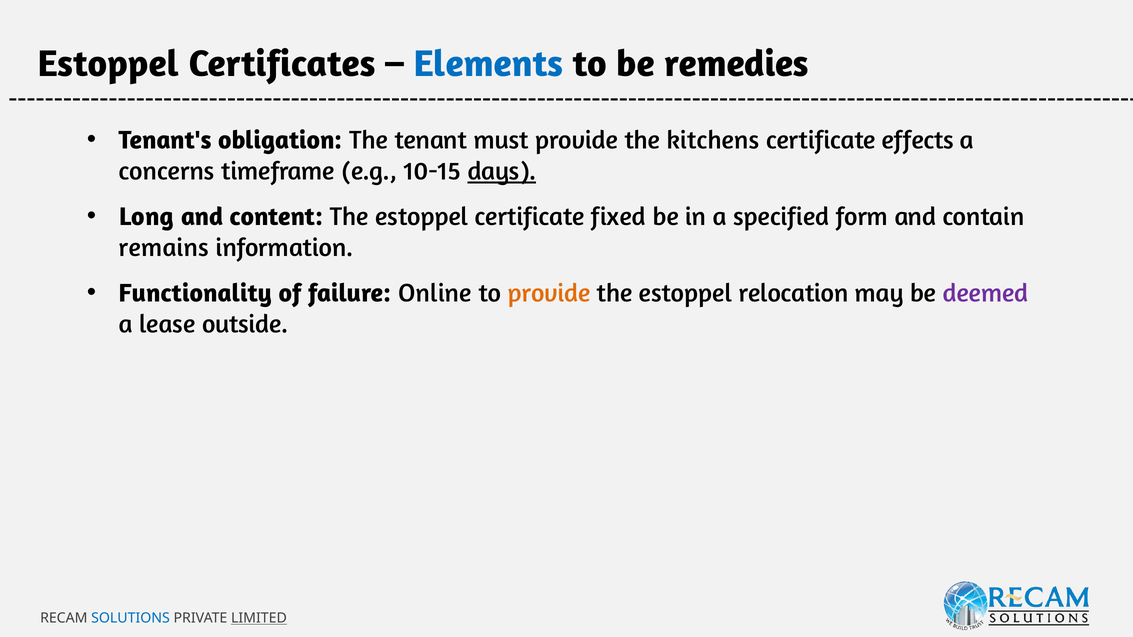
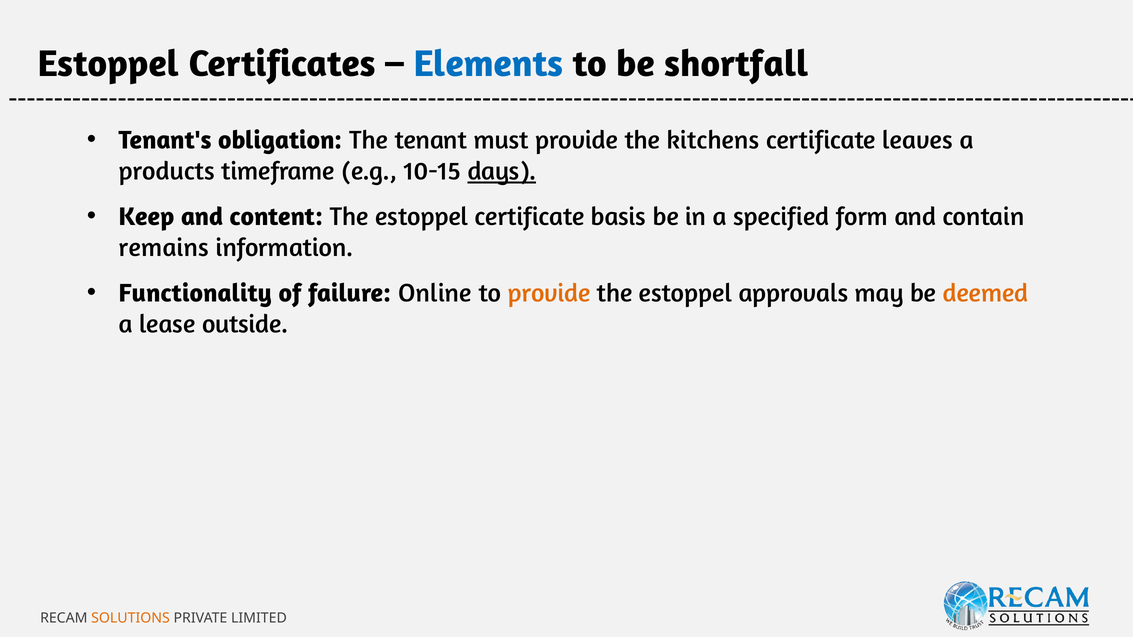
remedies: remedies -> shortfall
effects: effects -> leaves
concerns: concerns -> products
Long: Long -> Keep
fixed: fixed -> basis
relocation: relocation -> approvals
deemed colour: purple -> orange
SOLUTIONS colour: blue -> orange
LIMITED underline: present -> none
